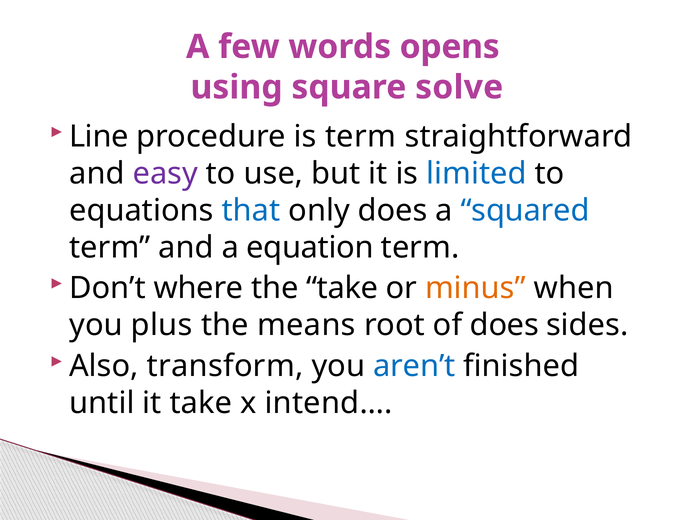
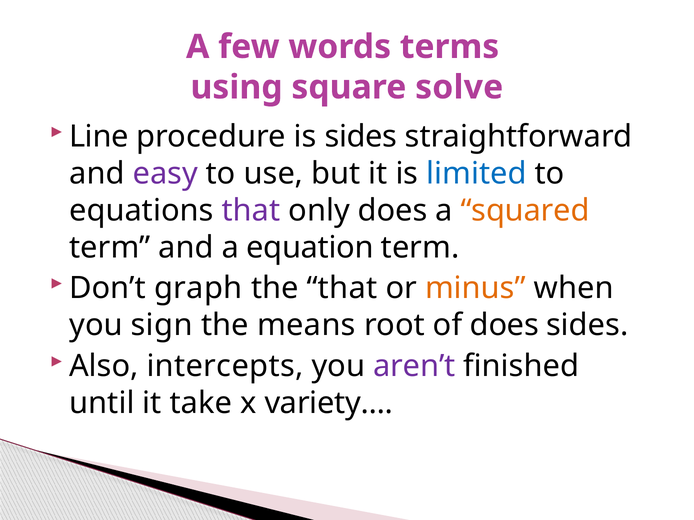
opens: opens -> terms
is term: term -> sides
that at (251, 211) colour: blue -> purple
squared colour: blue -> orange
where: where -> graph
the take: take -> that
plus: plus -> sign
transform: transform -> intercepts
aren’t colour: blue -> purple
intend…: intend… -> variety…
